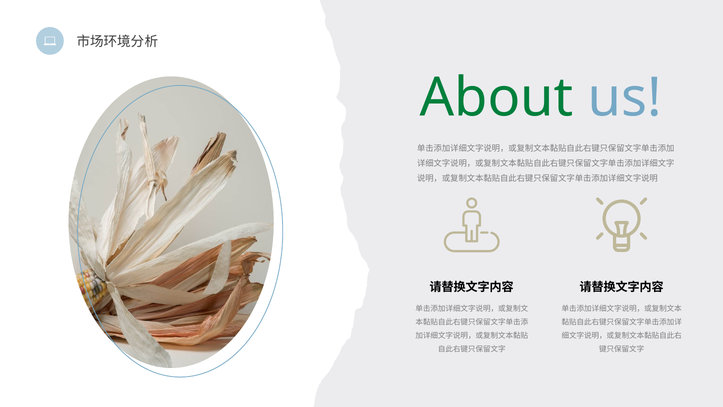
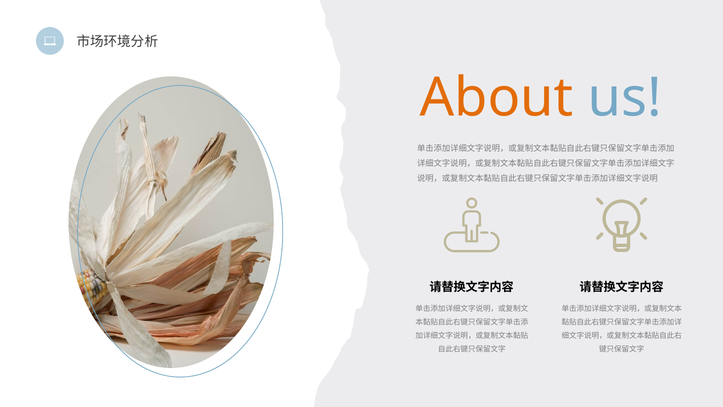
About colour: green -> orange
